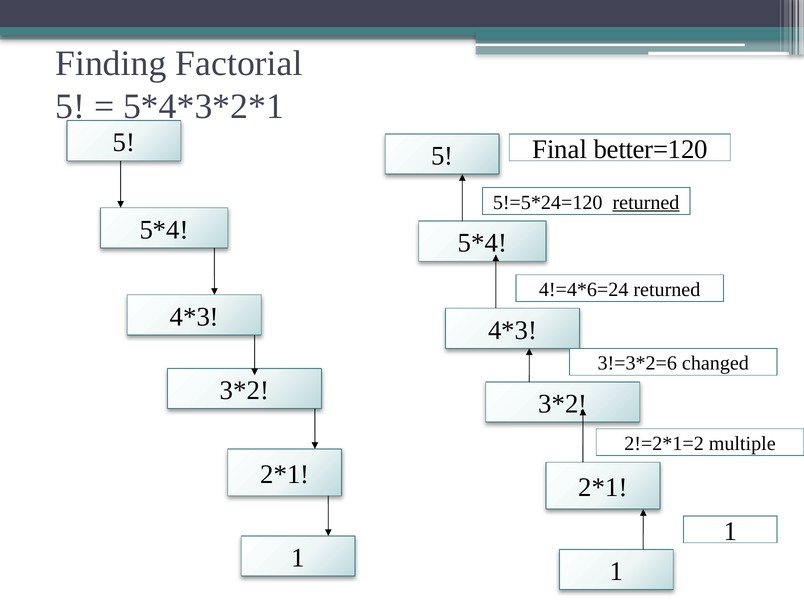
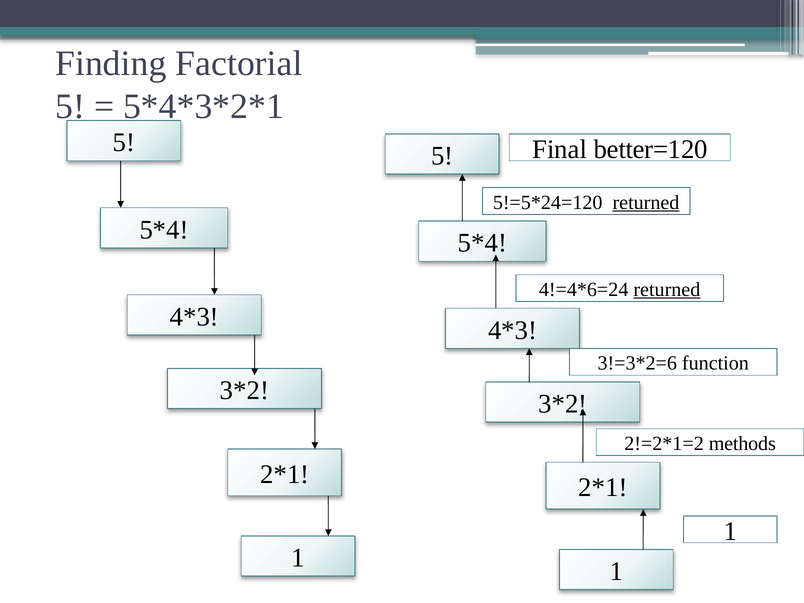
returned at (667, 289) underline: none -> present
changed: changed -> function
multiple: multiple -> methods
